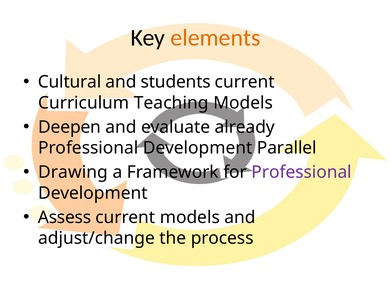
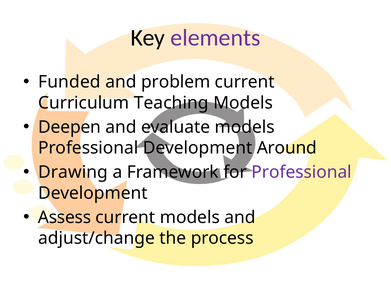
elements colour: orange -> purple
Cultural: Cultural -> Funded
students: students -> problem
evaluate already: already -> models
Parallel: Parallel -> Around
